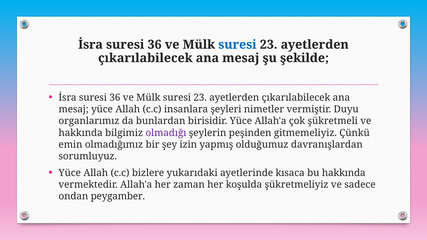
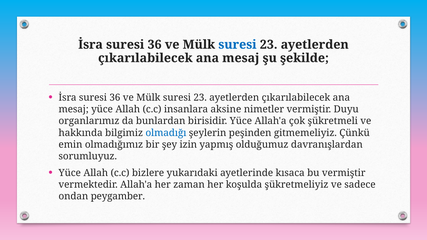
şeyleri: şeyleri -> aksine
olmadığı colour: purple -> blue
bu hakkında: hakkında -> vermiştir
